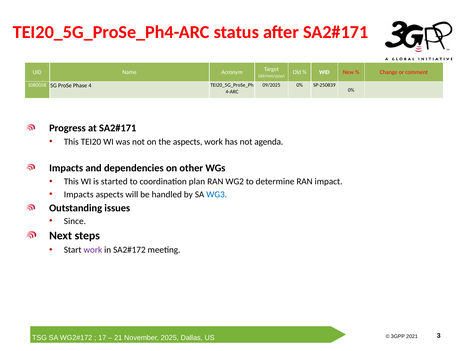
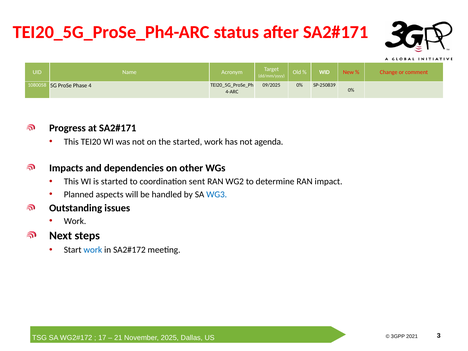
the aspects: aspects -> started
plan: plan -> sent
Impacts at (79, 194): Impacts -> Planned
Since at (75, 221): Since -> Work
work at (93, 250) colour: purple -> blue
